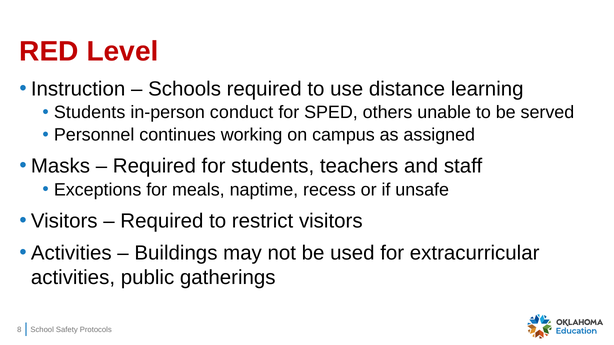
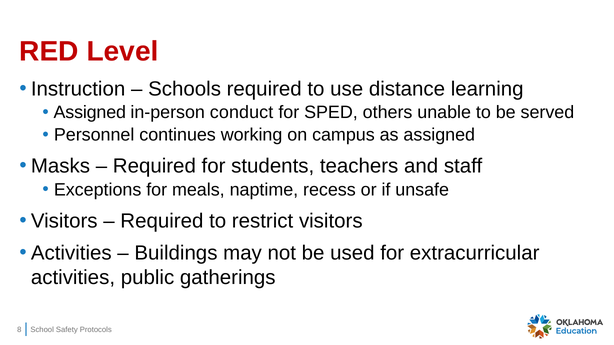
Students at (90, 113): Students -> Assigned
